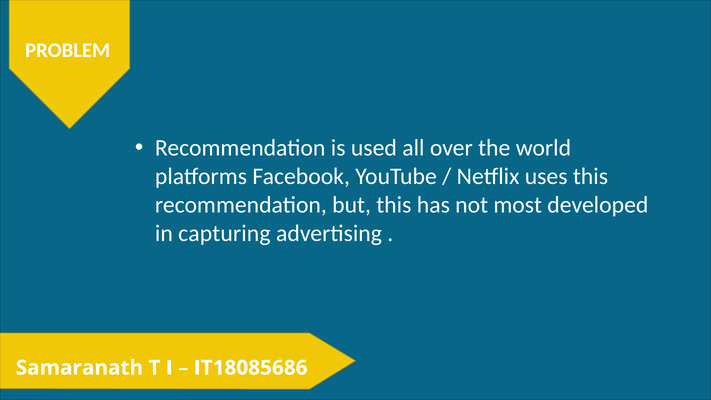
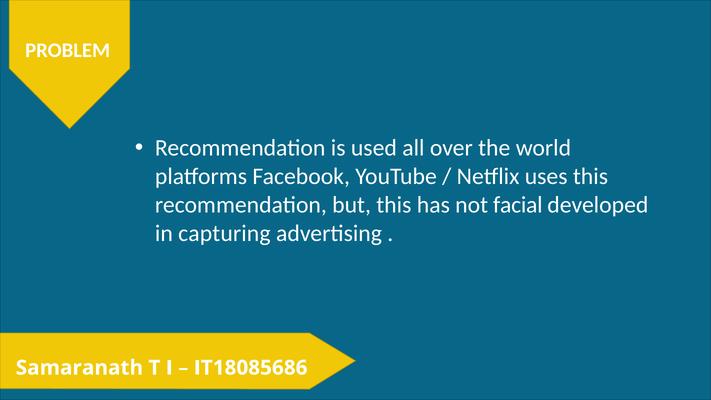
most: most -> facial
